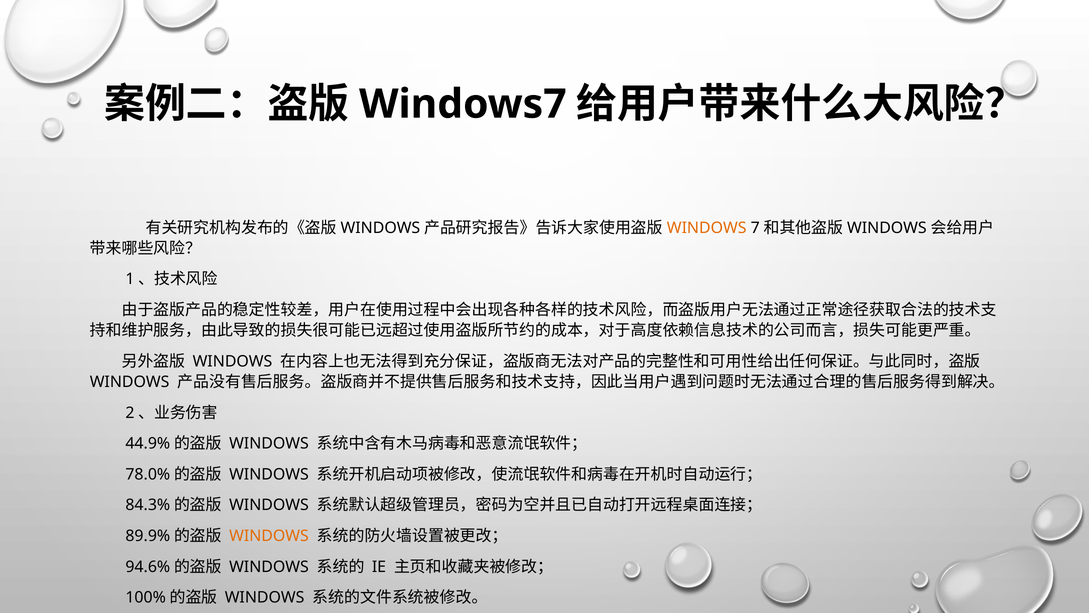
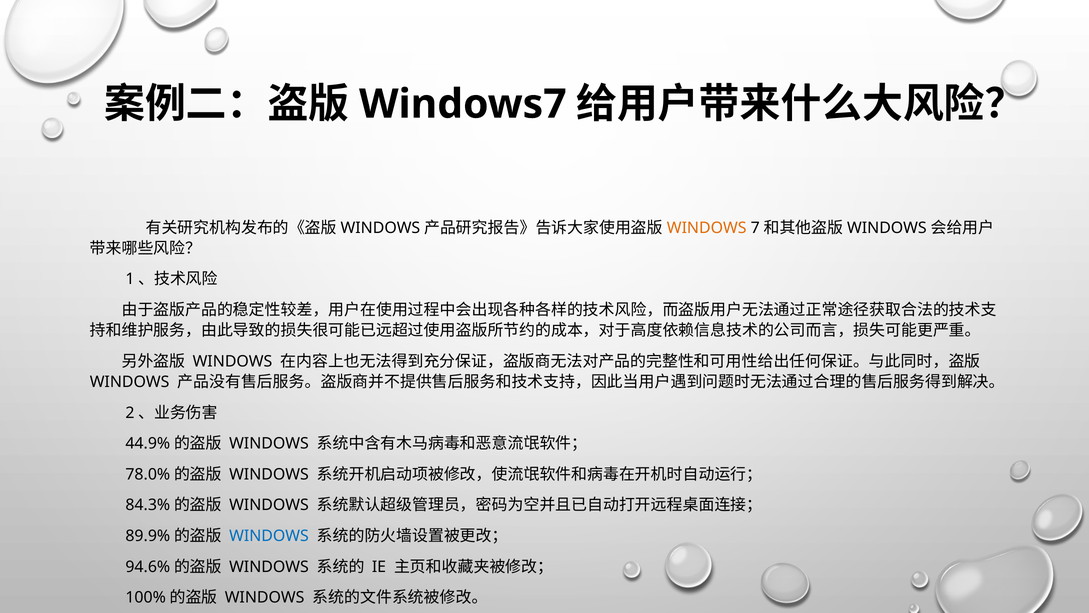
WINDOWS at (269, 536) colour: orange -> blue
